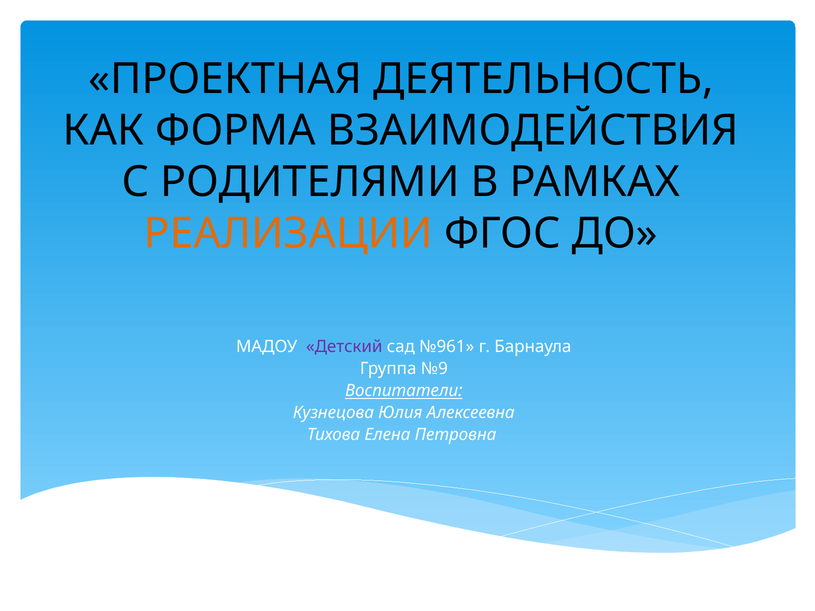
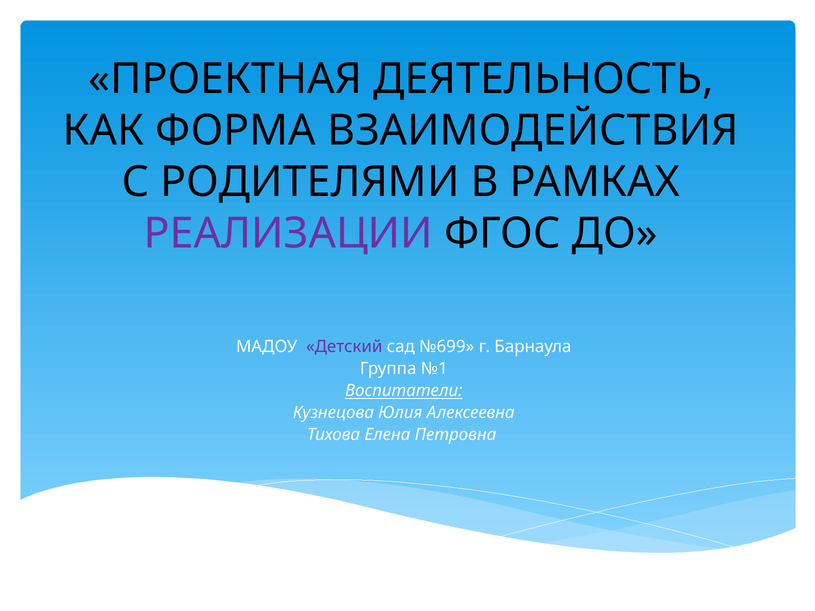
РЕАЛИЗАЦИИ colour: orange -> purple
№961: №961 -> №699
№9: №9 -> №1
